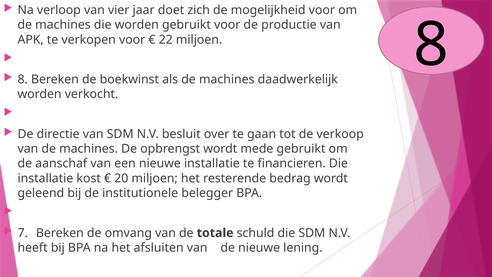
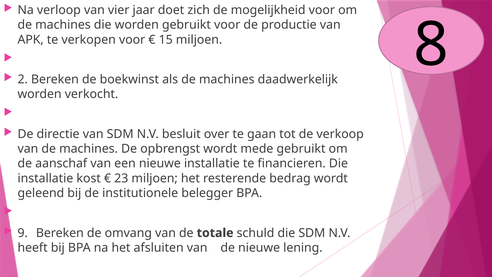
22: 22 -> 15
8: 8 -> 2
20: 20 -> 23
7: 7 -> 9
